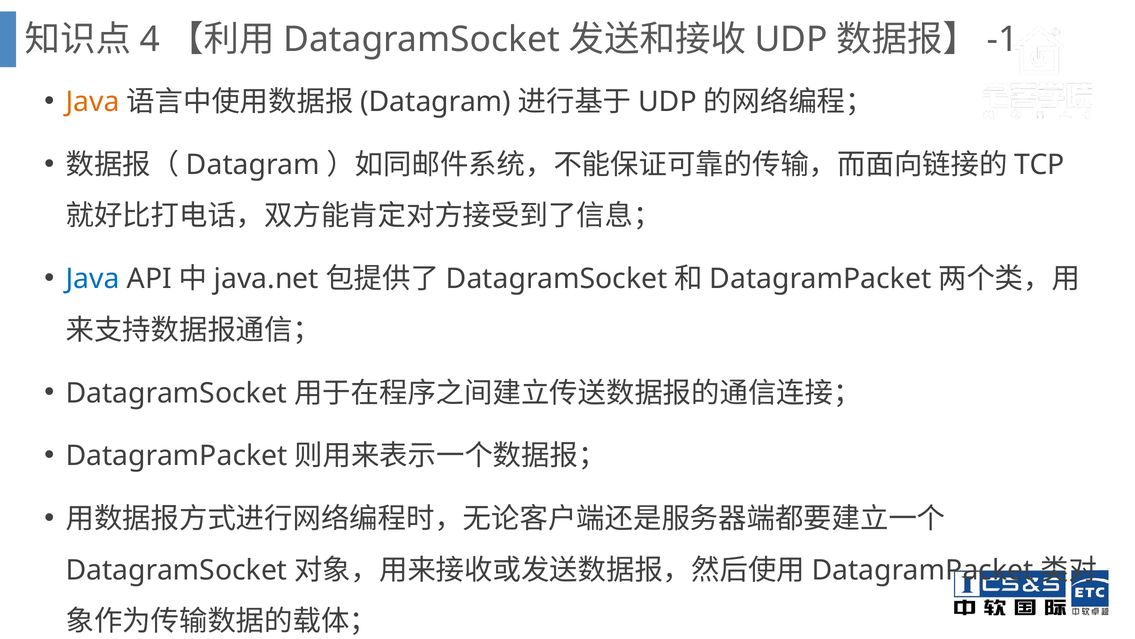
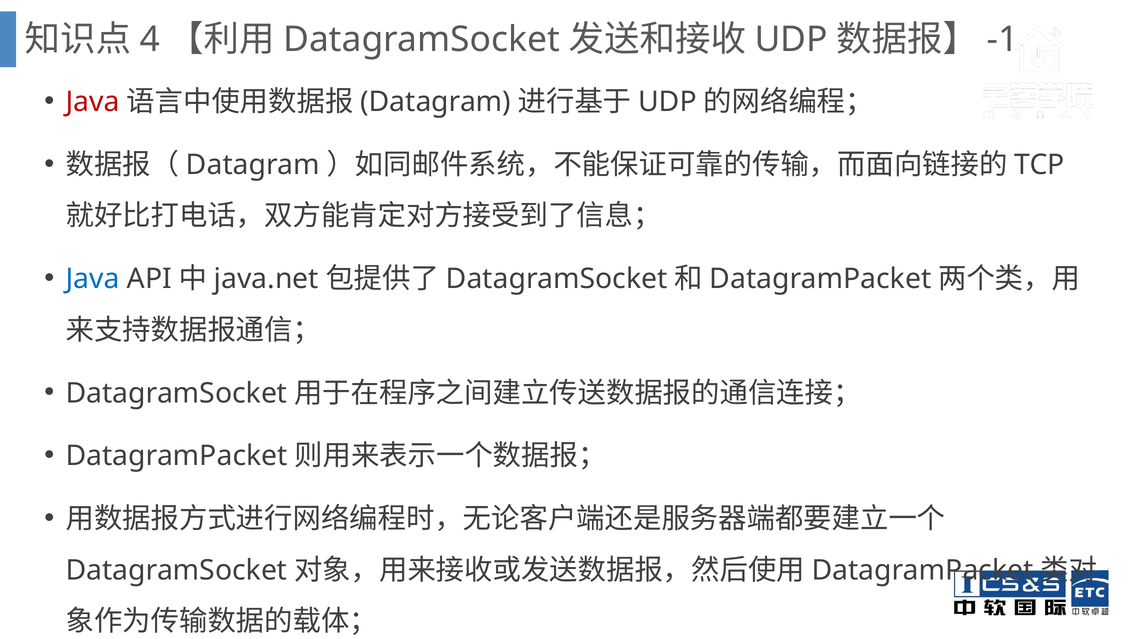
Java at (93, 102) colour: orange -> red
